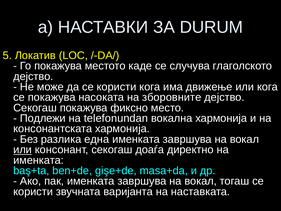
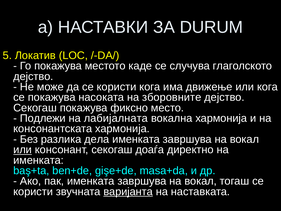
telefonundan: telefonundan -> лабијалната
една: една -> дела
варијанта underline: none -> present
